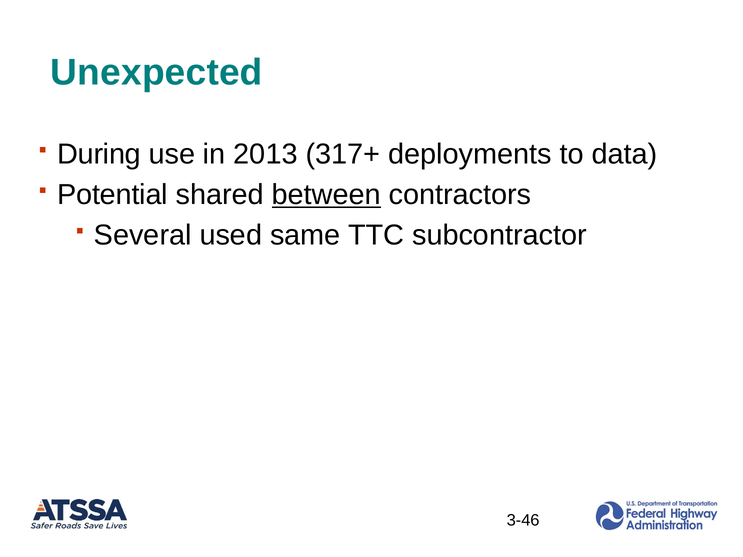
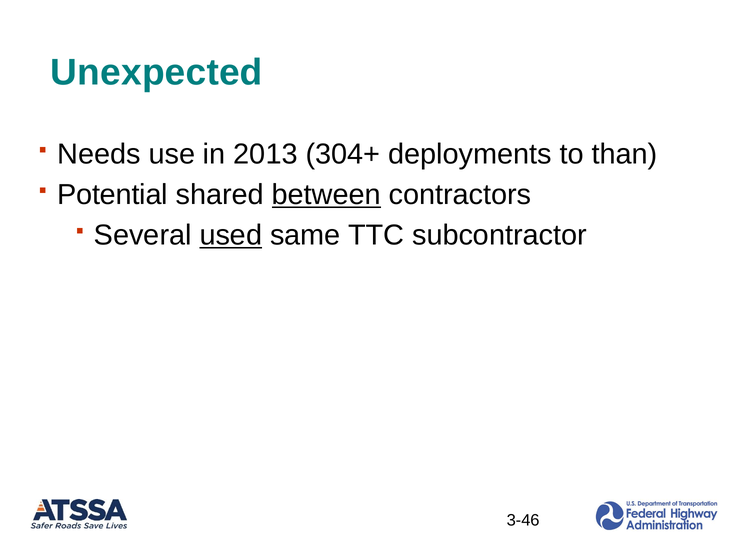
During: During -> Needs
317+: 317+ -> 304+
data: data -> than
used underline: none -> present
